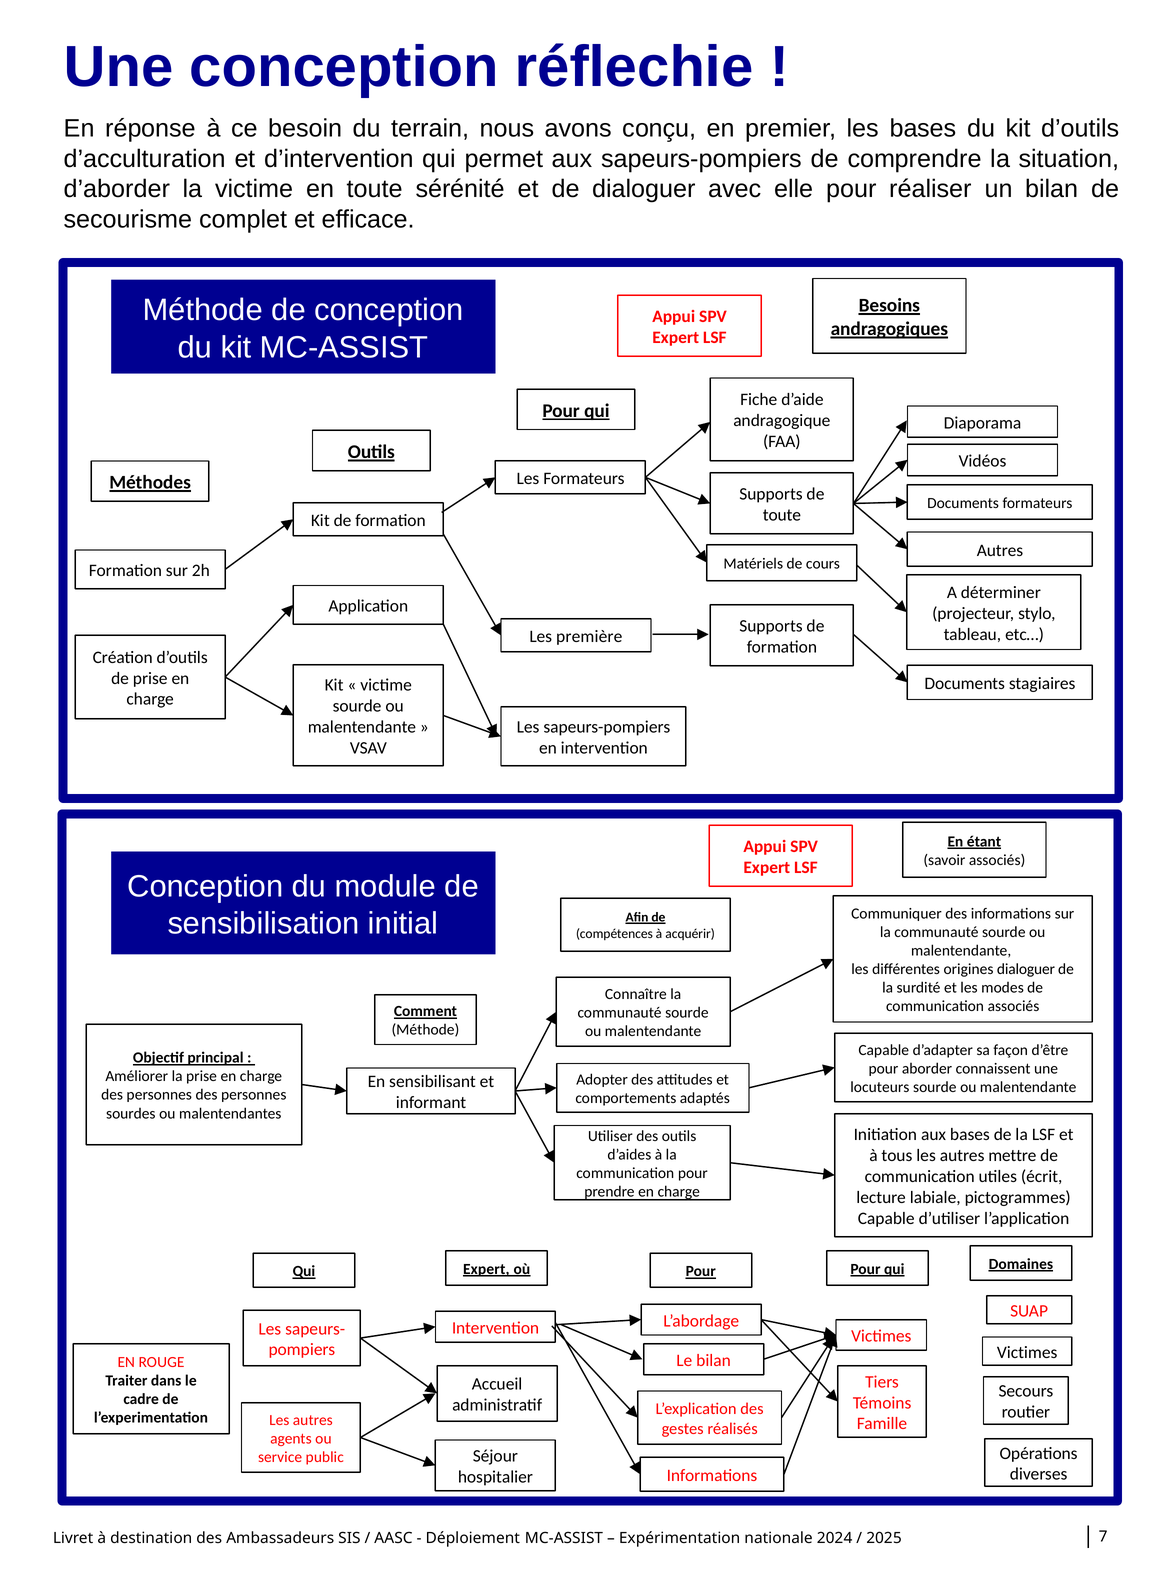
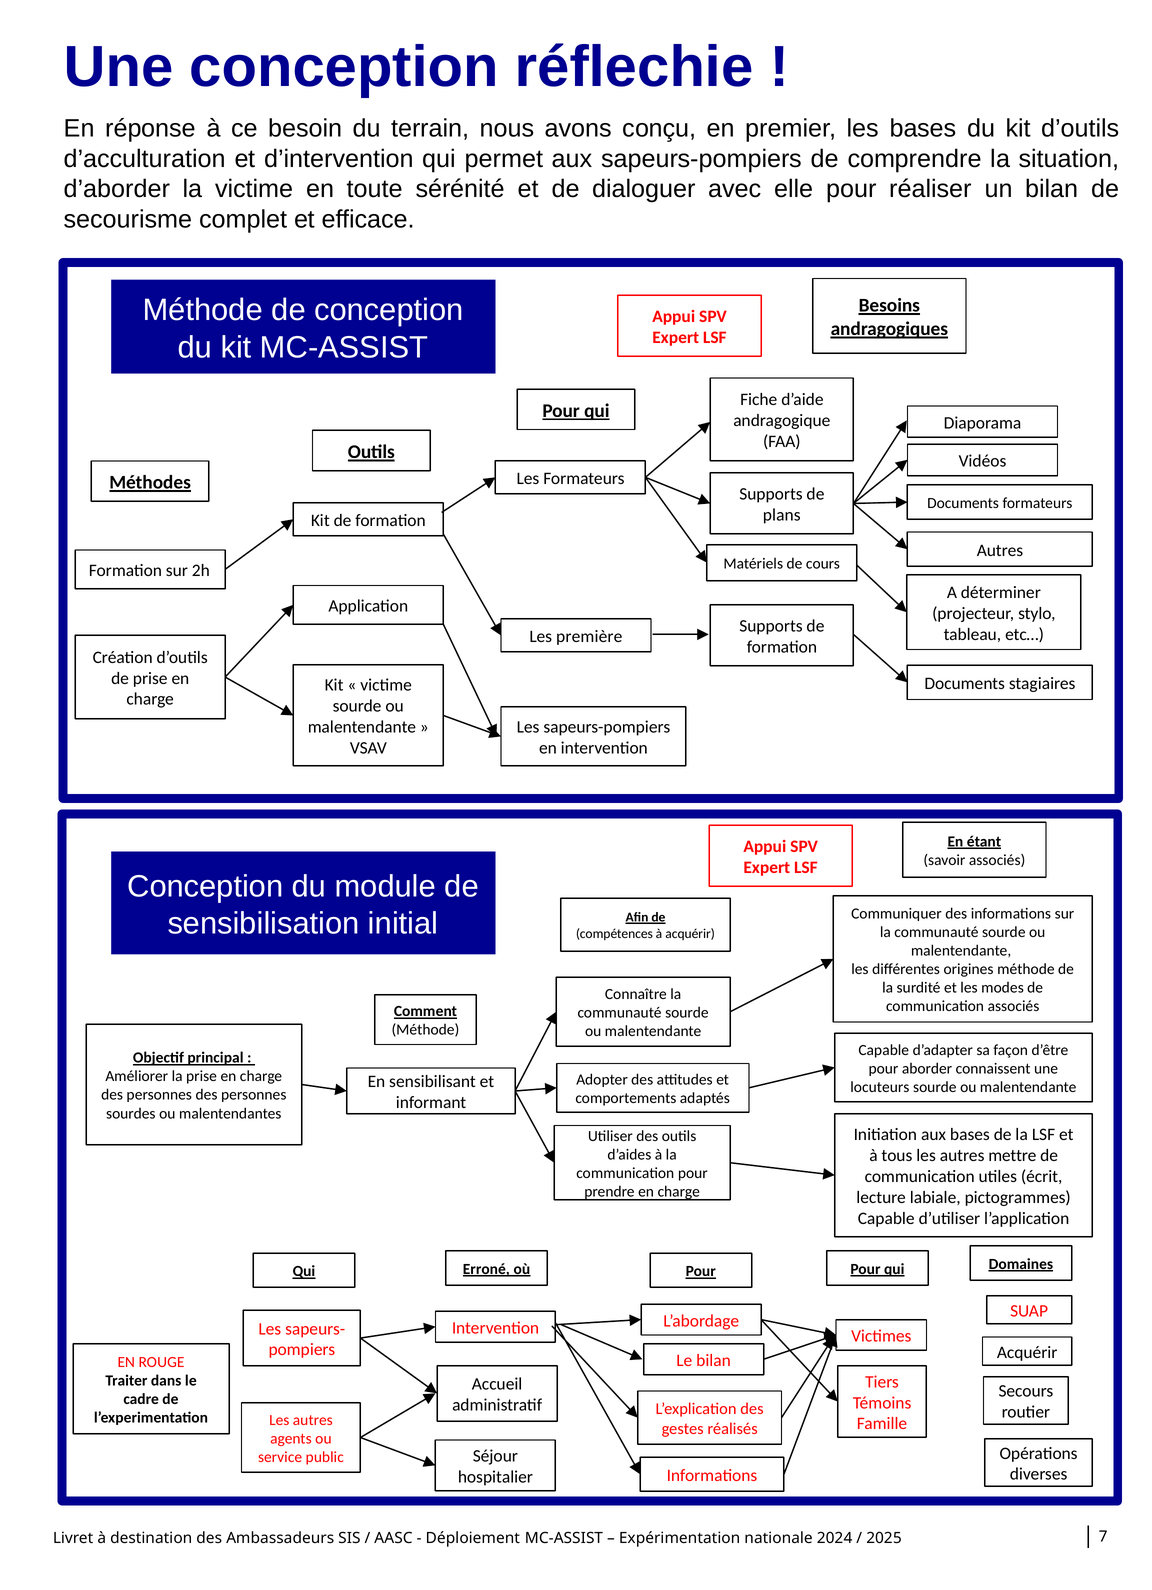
toute at (782, 515): toute -> plans
origines dialoguer: dialoguer -> méthode
Expert at (486, 1270): Expert -> Erroné
Victimes at (1027, 1353): Victimes -> Acquérir
